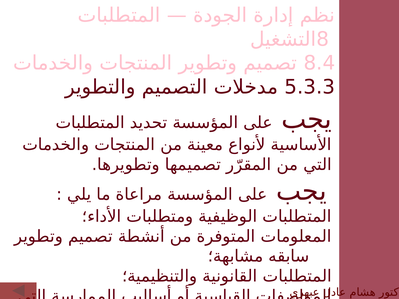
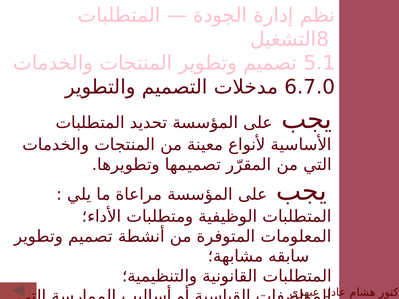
8.4: 8.4 -> 5.1
5.3.3: 5.3.3 -> 6.7.0
